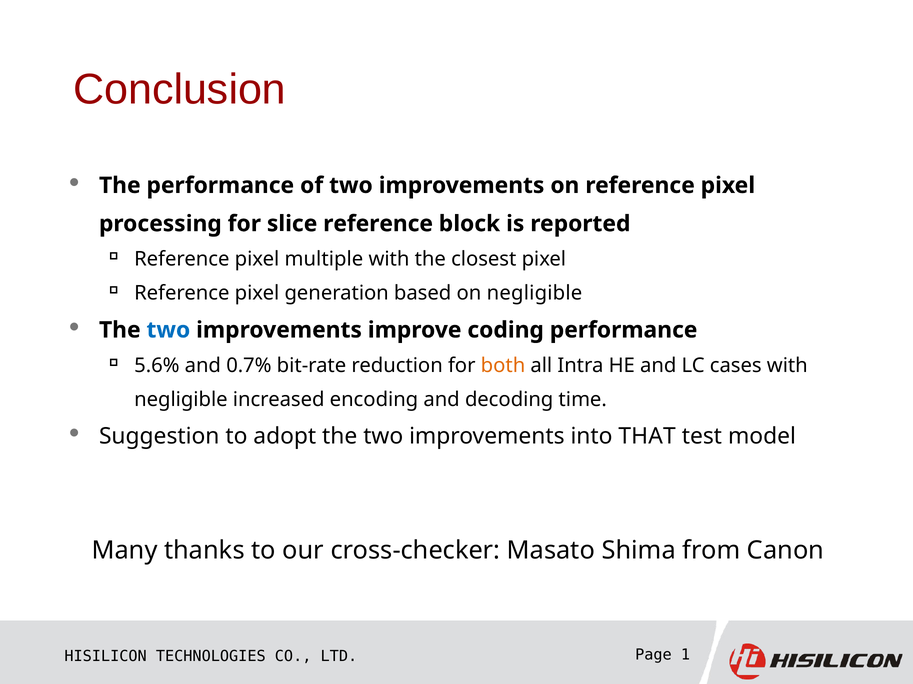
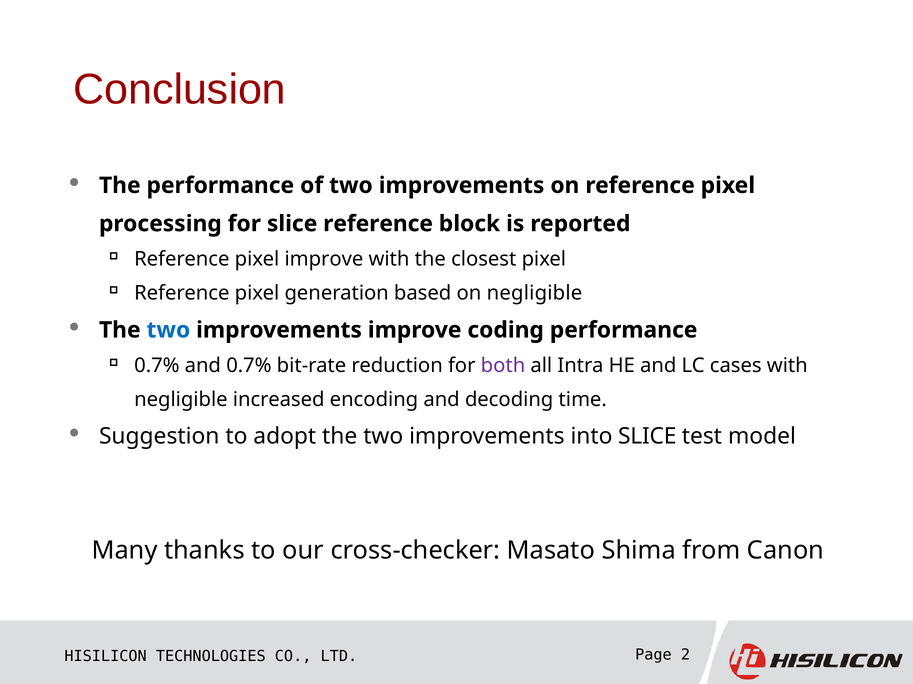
pixel multiple: multiple -> improve
5.6% at (157, 366): 5.6% -> 0.7%
both colour: orange -> purple
into THAT: THAT -> SLICE
1: 1 -> 2
